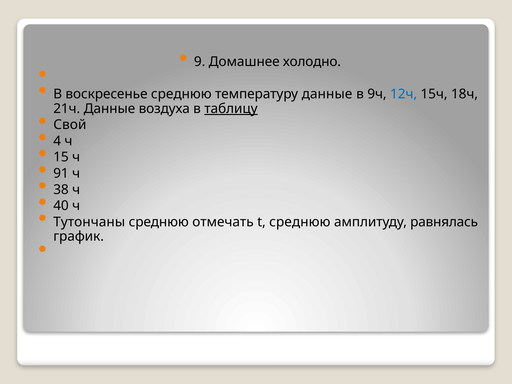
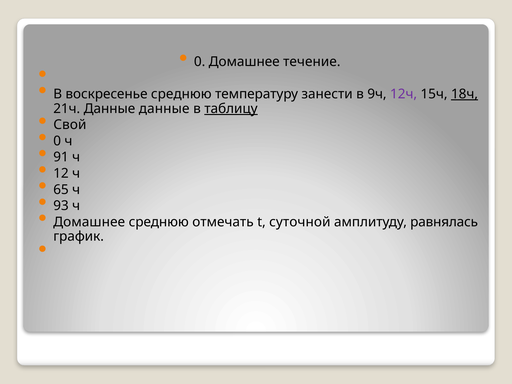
9 at (200, 62): 9 -> 0
холодно: холодно -> течение
температуру данные: данные -> занести
12ч colour: blue -> purple
18ч underline: none -> present
Данные воздуха: воздуха -> данные
4 at (57, 141): 4 -> 0
15: 15 -> 91
91: 91 -> 12
38: 38 -> 65
40: 40 -> 93
Тутончаны at (89, 222): Тутончаны -> Домашнее
t среднюю: среднюю -> суточной
